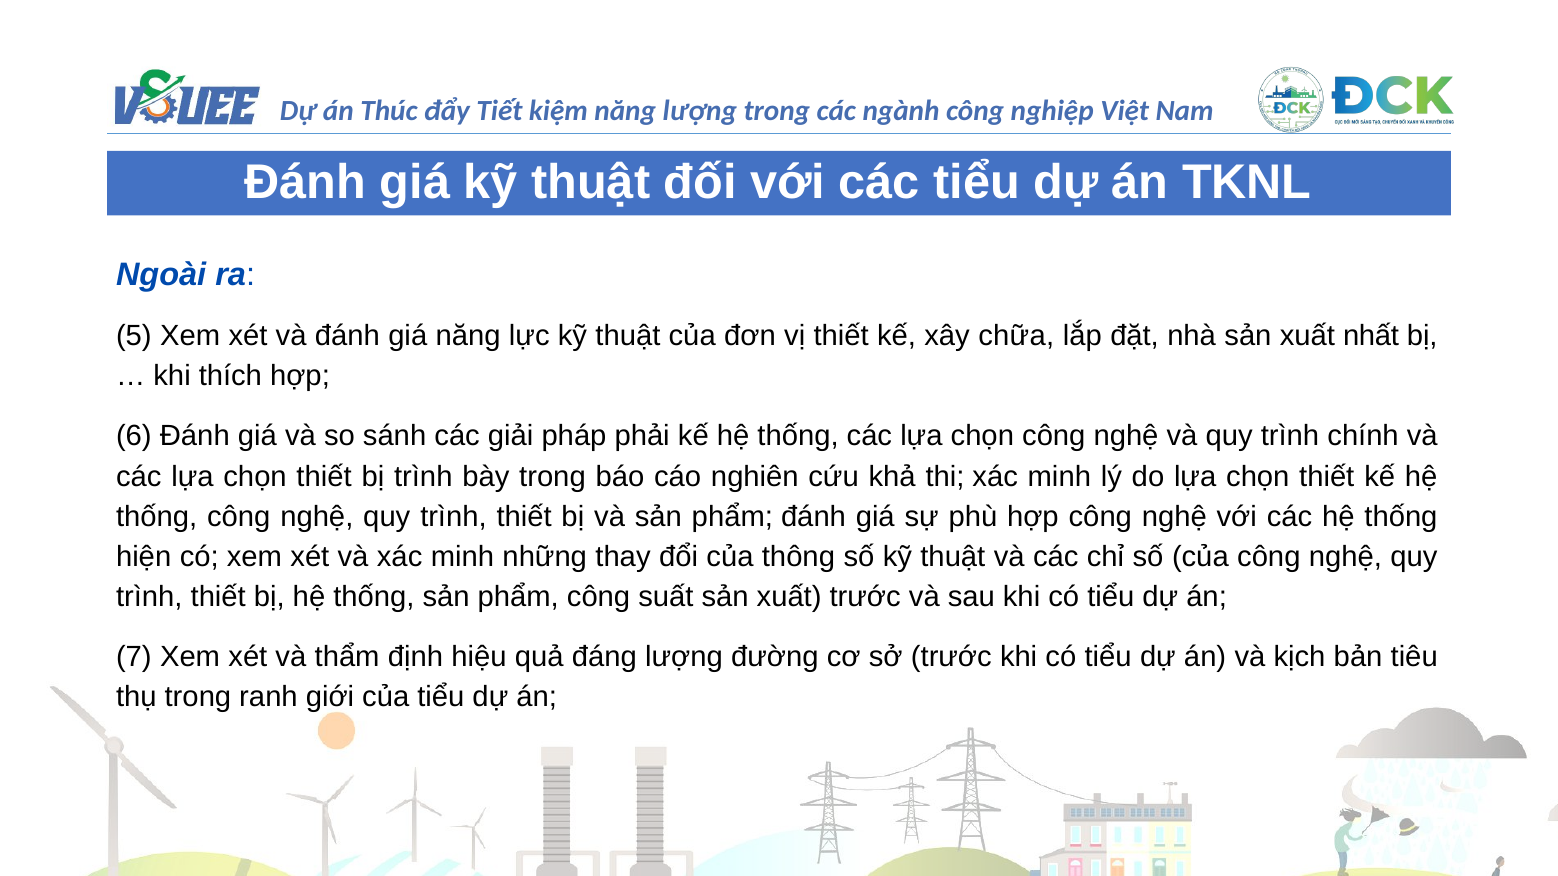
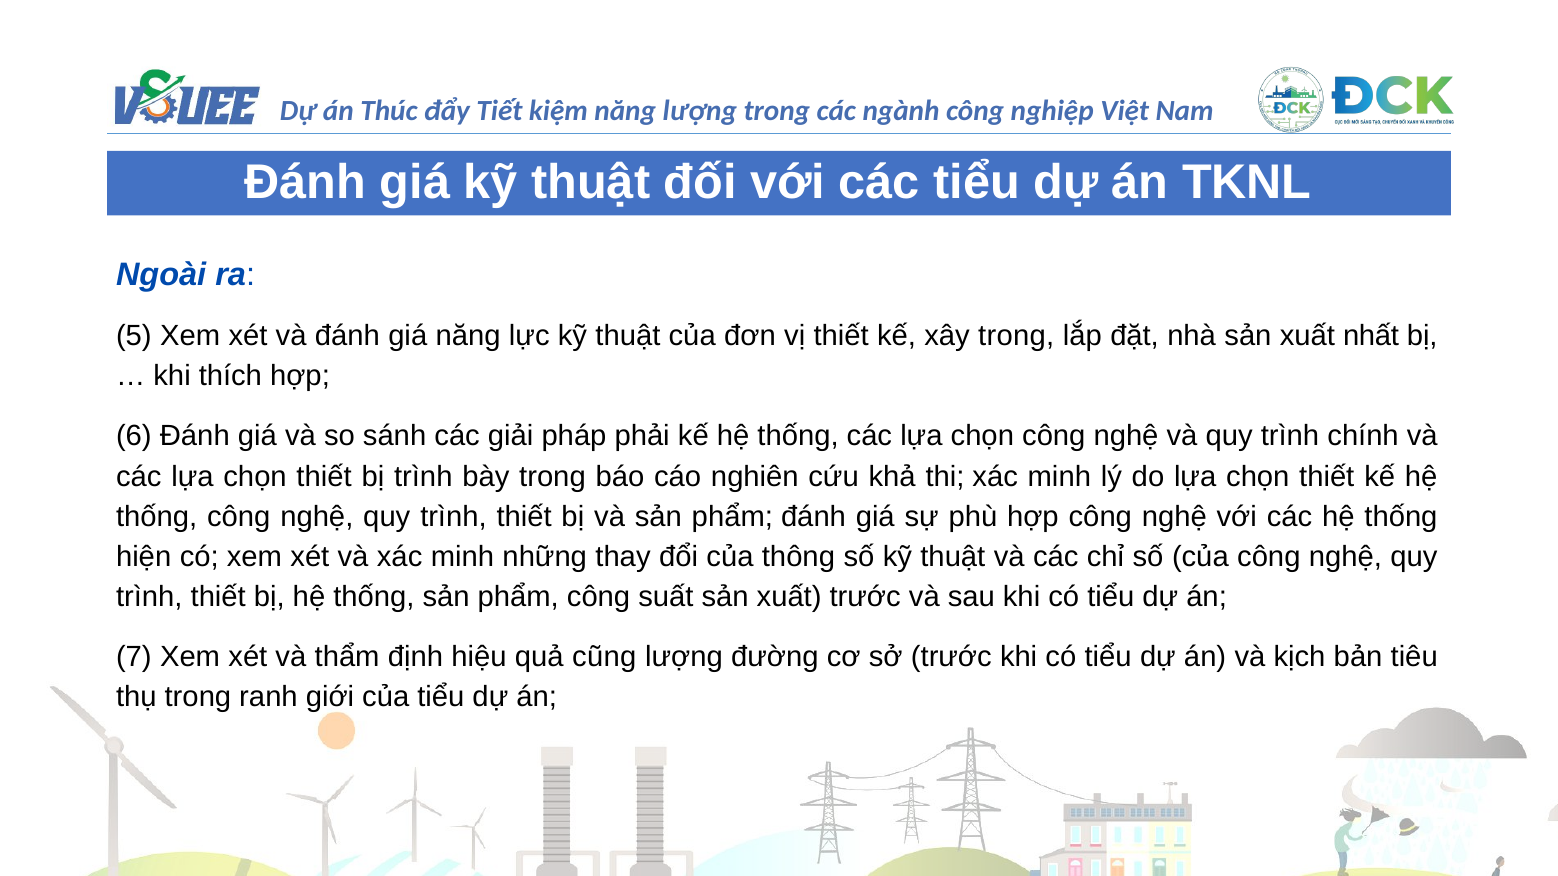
xây chữa: chữa -> trong
đáng: đáng -> cũng
